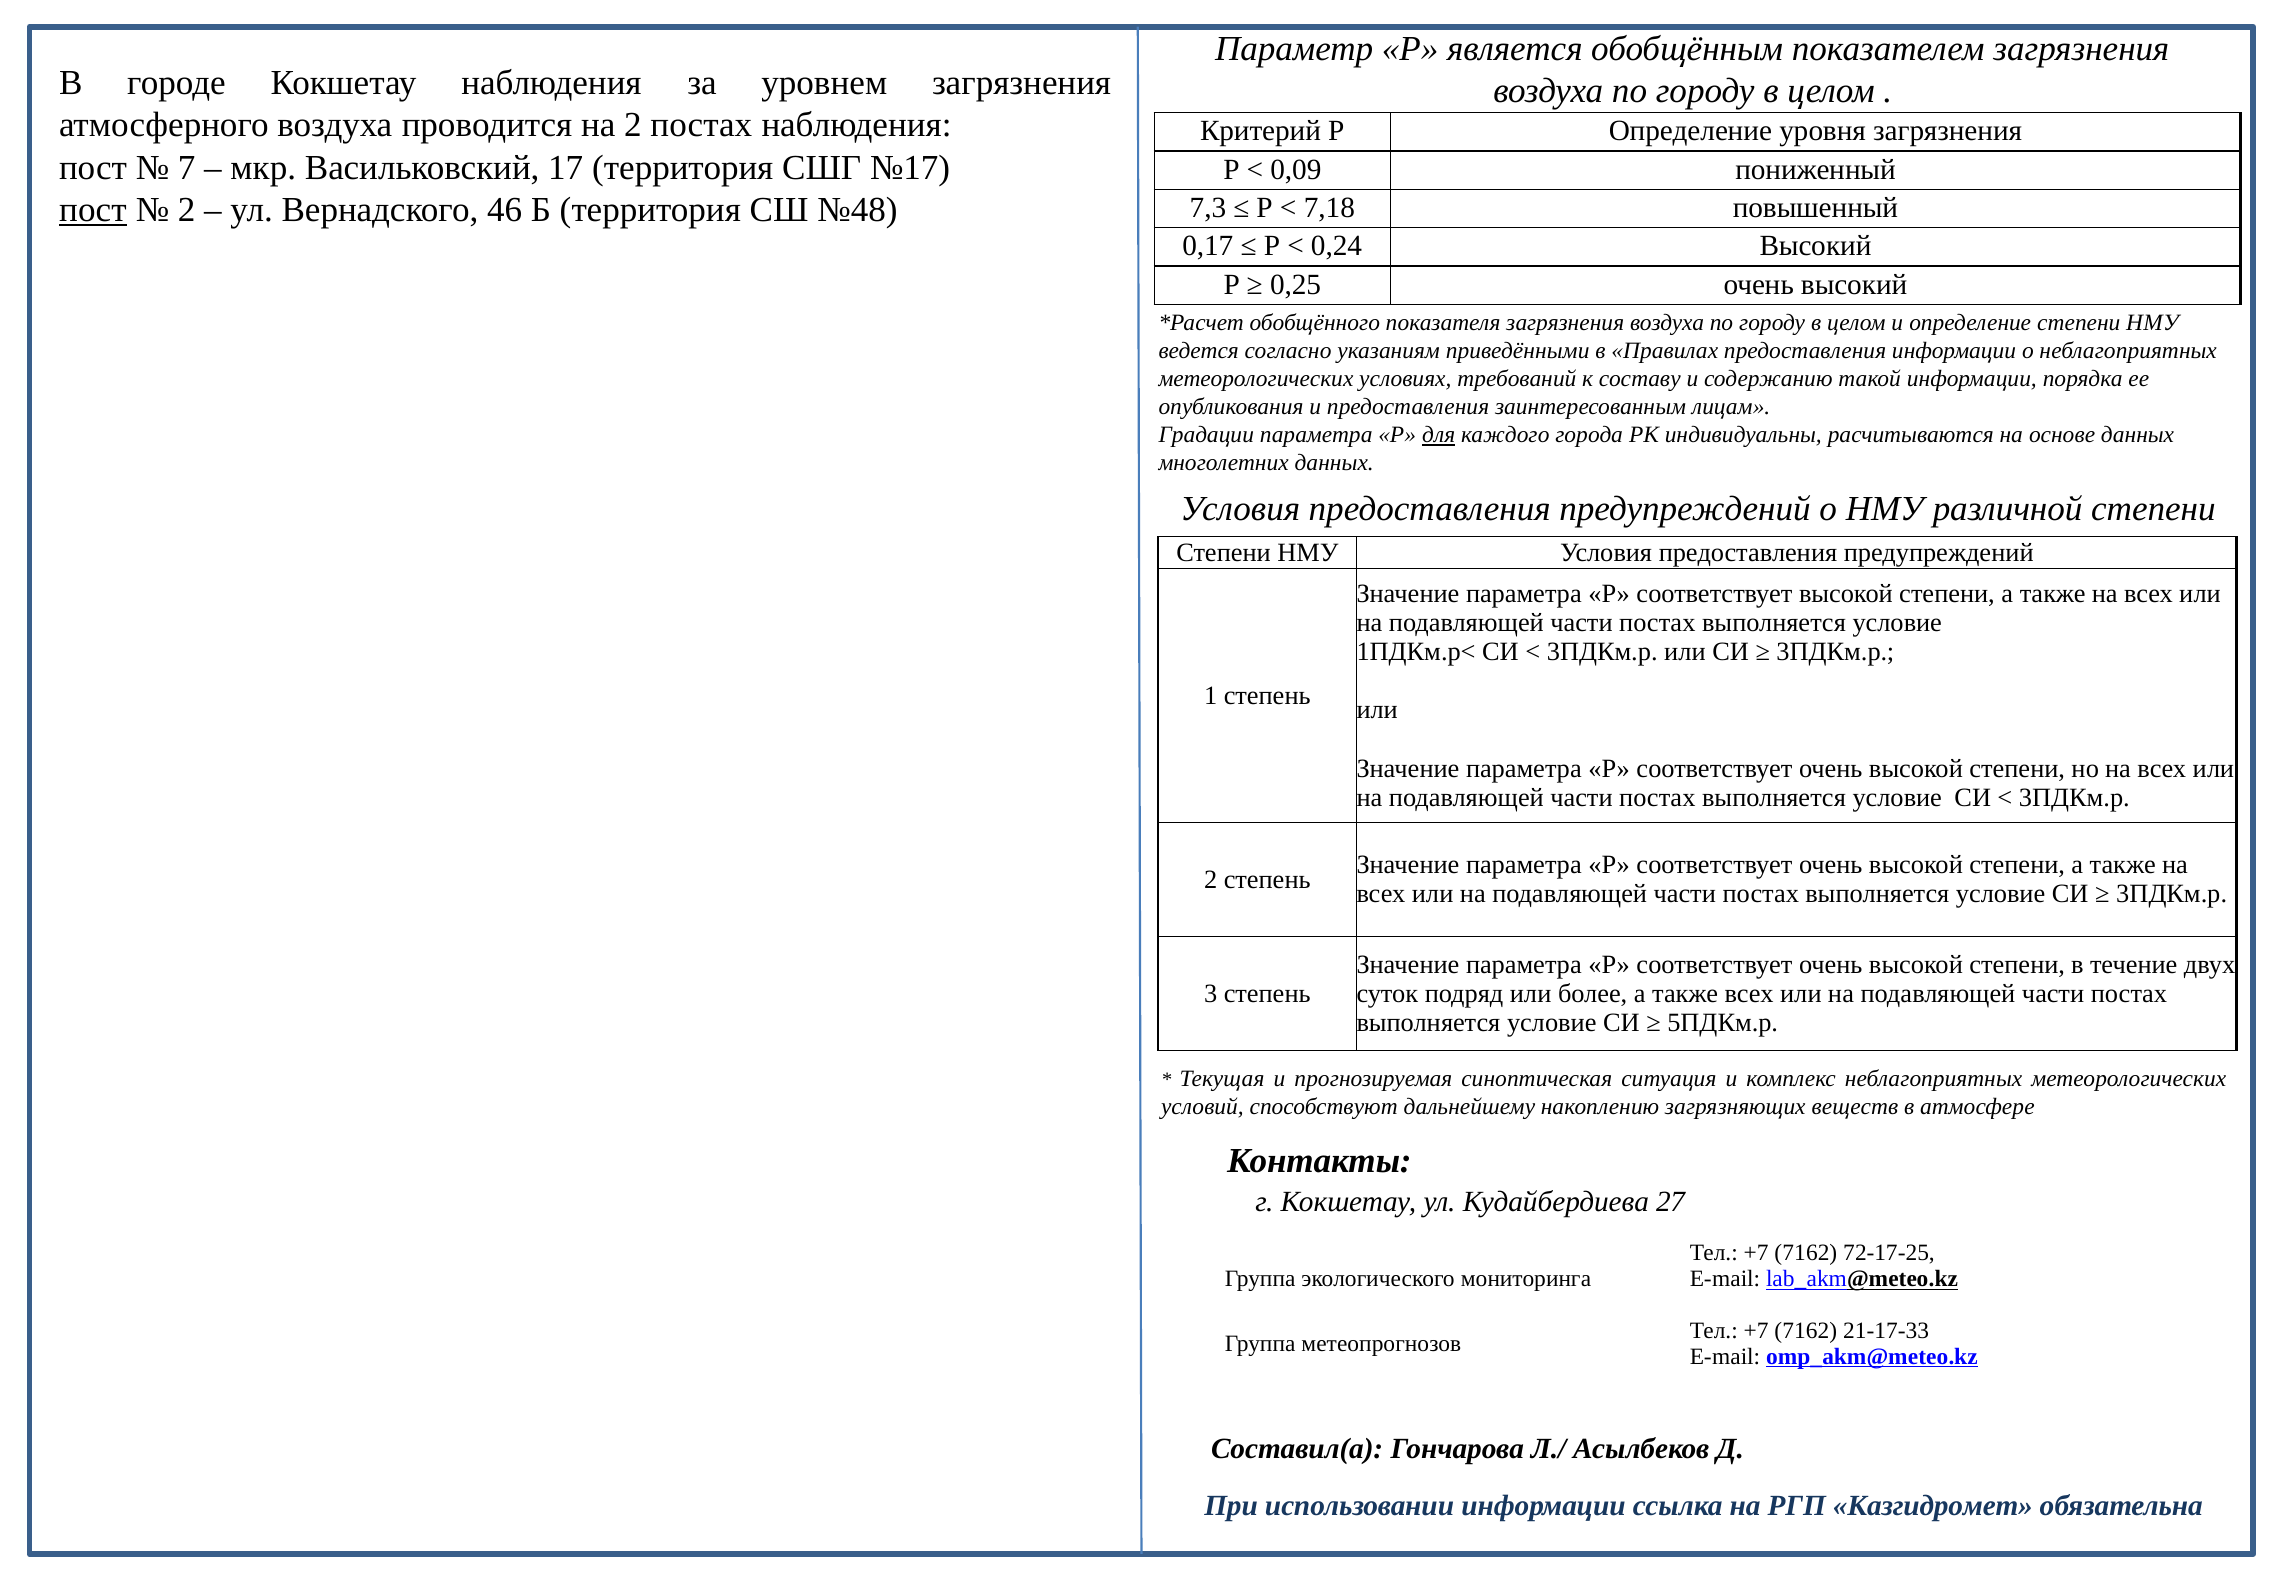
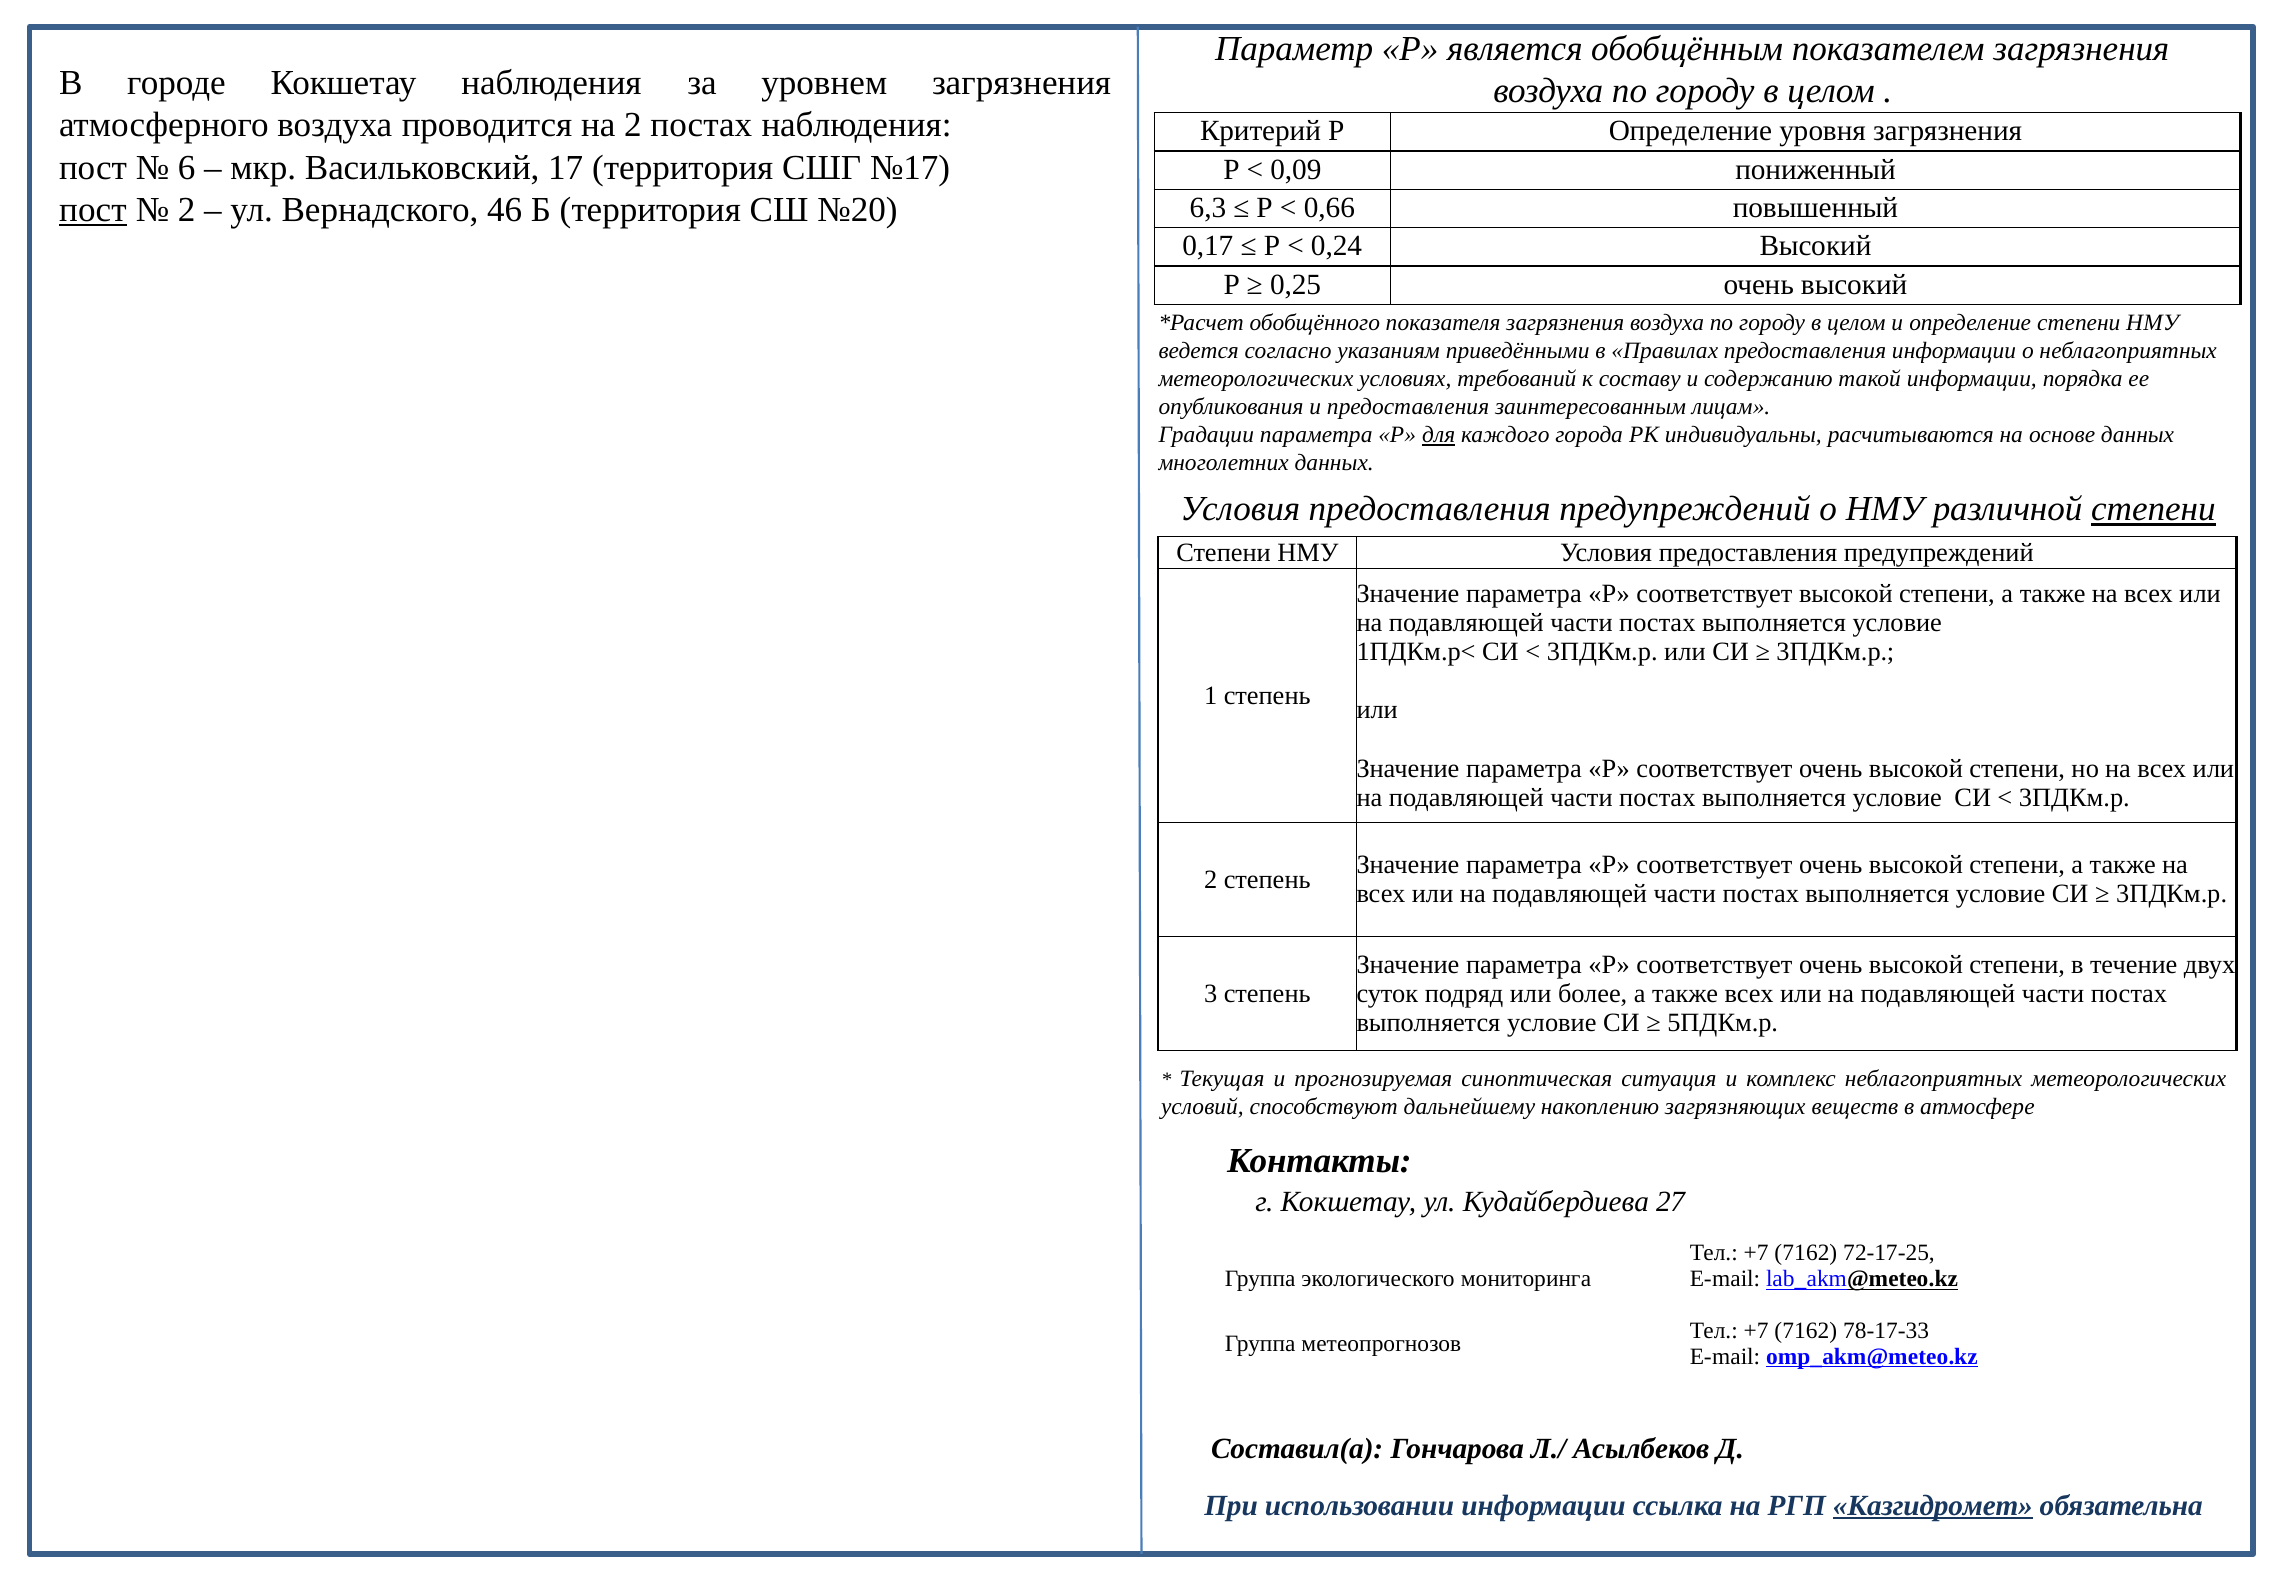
7: 7 -> 6
№48: №48 -> №20
7,3: 7,3 -> 6,3
7,18: 7,18 -> 0,66
степени at (2153, 509) underline: none -> present
21-17-33: 21-17-33 -> 78-17-33
Казгидромет underline: none -> present
